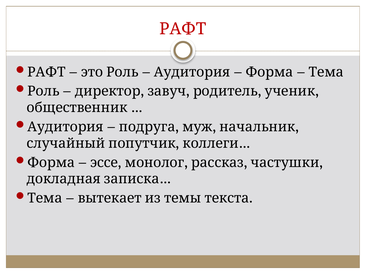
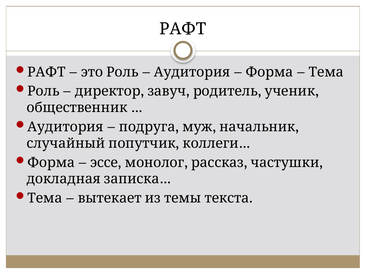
РАФТ at (183, 29) colour: red -> black
